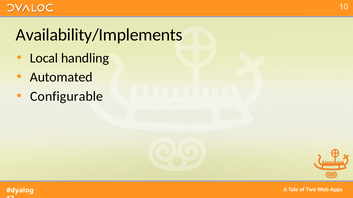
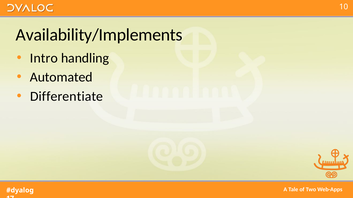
Local: Local -> Intro
Configurable: Configurable -> Differentiate
